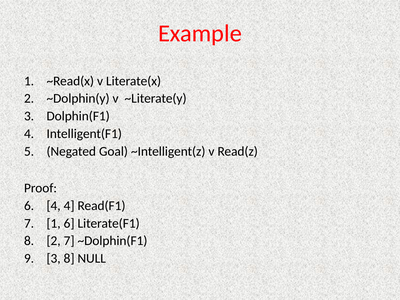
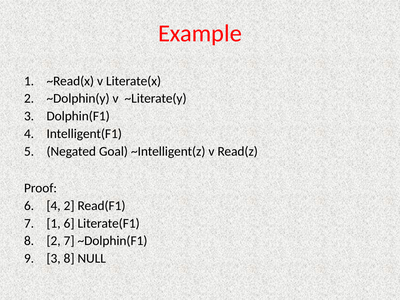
4 4: 4 -> 2
